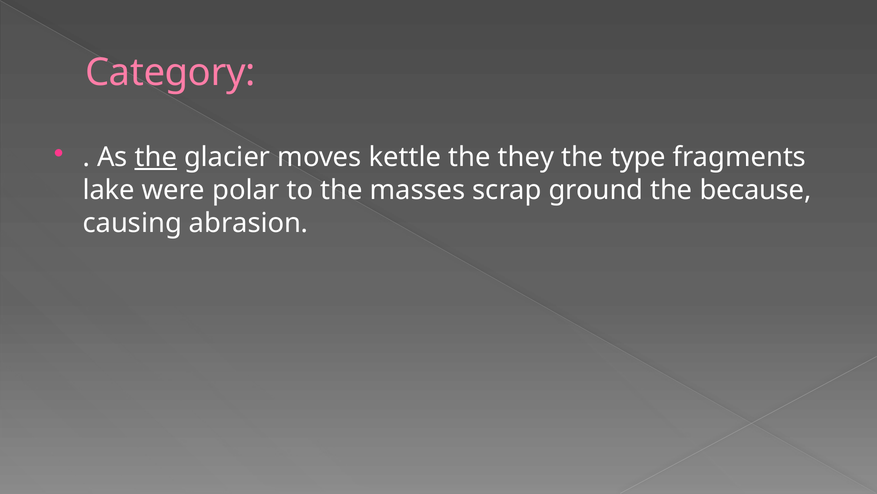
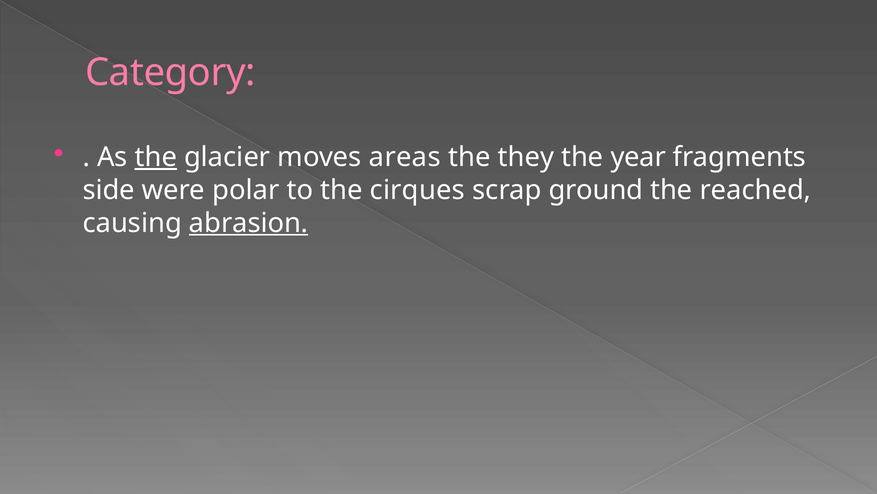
kettle: kettle -> areas
type: type -> year
lake: lake -> side
masses: masses -> cirques
because: because -> reached
abrasion underline: none -> present
